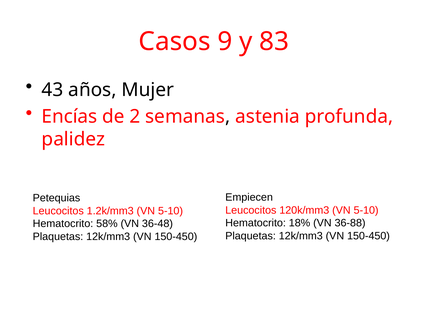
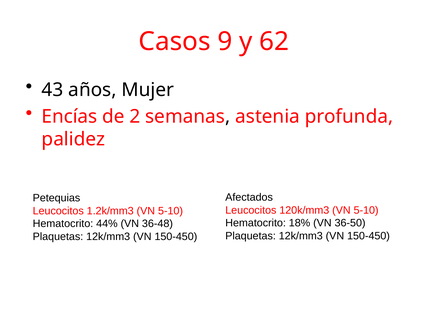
83: 83 -> 62
Empiecen: Empiecen -> Afectados
36-88: 36-88 -> 36-50
58%: 58% -> 44%
